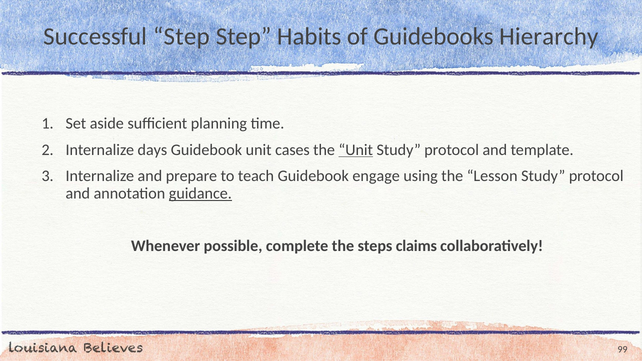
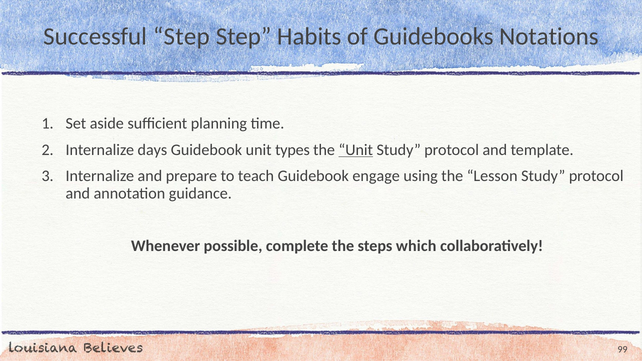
Hierarchy: Hierarchy -> Notations
cases: cases -> types
guidance underline: present -> none
claims: claims -> which
